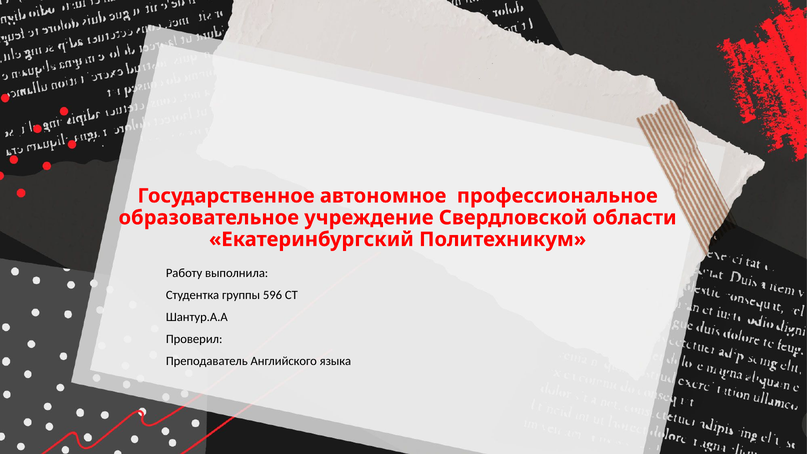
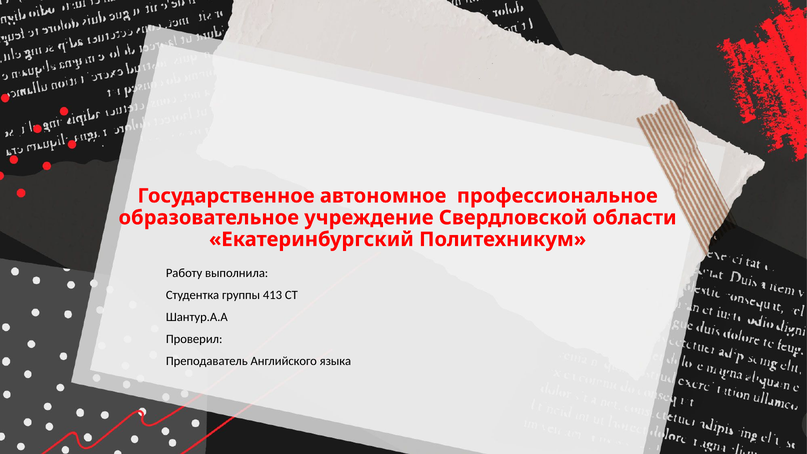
596: 596 -> 413
